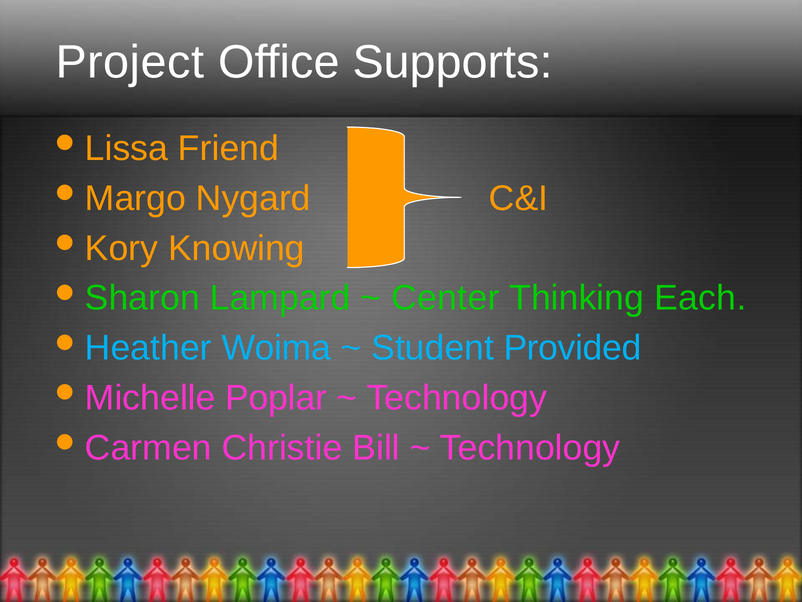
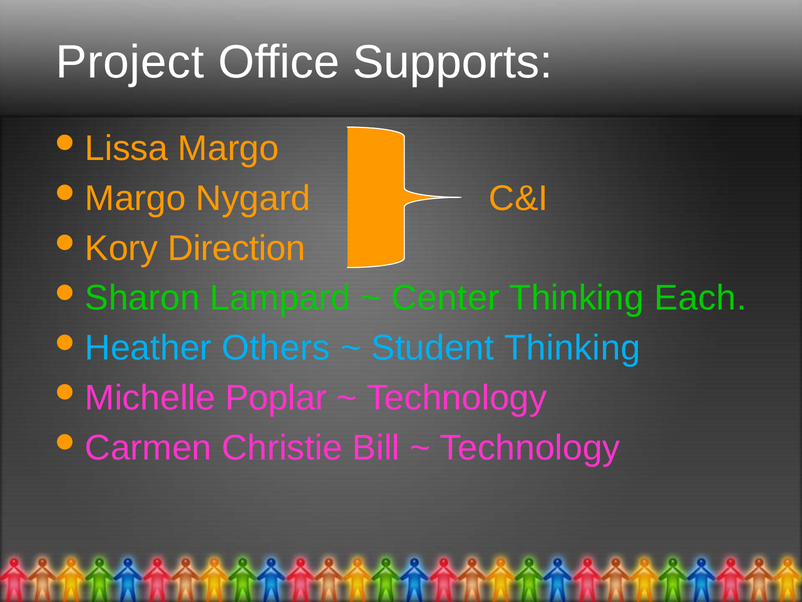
Friend: Friend -> Margo
Knowing: Knowing -> Direction
Woima: Woima -> Others
Student Provided: Provided -> Thinking
